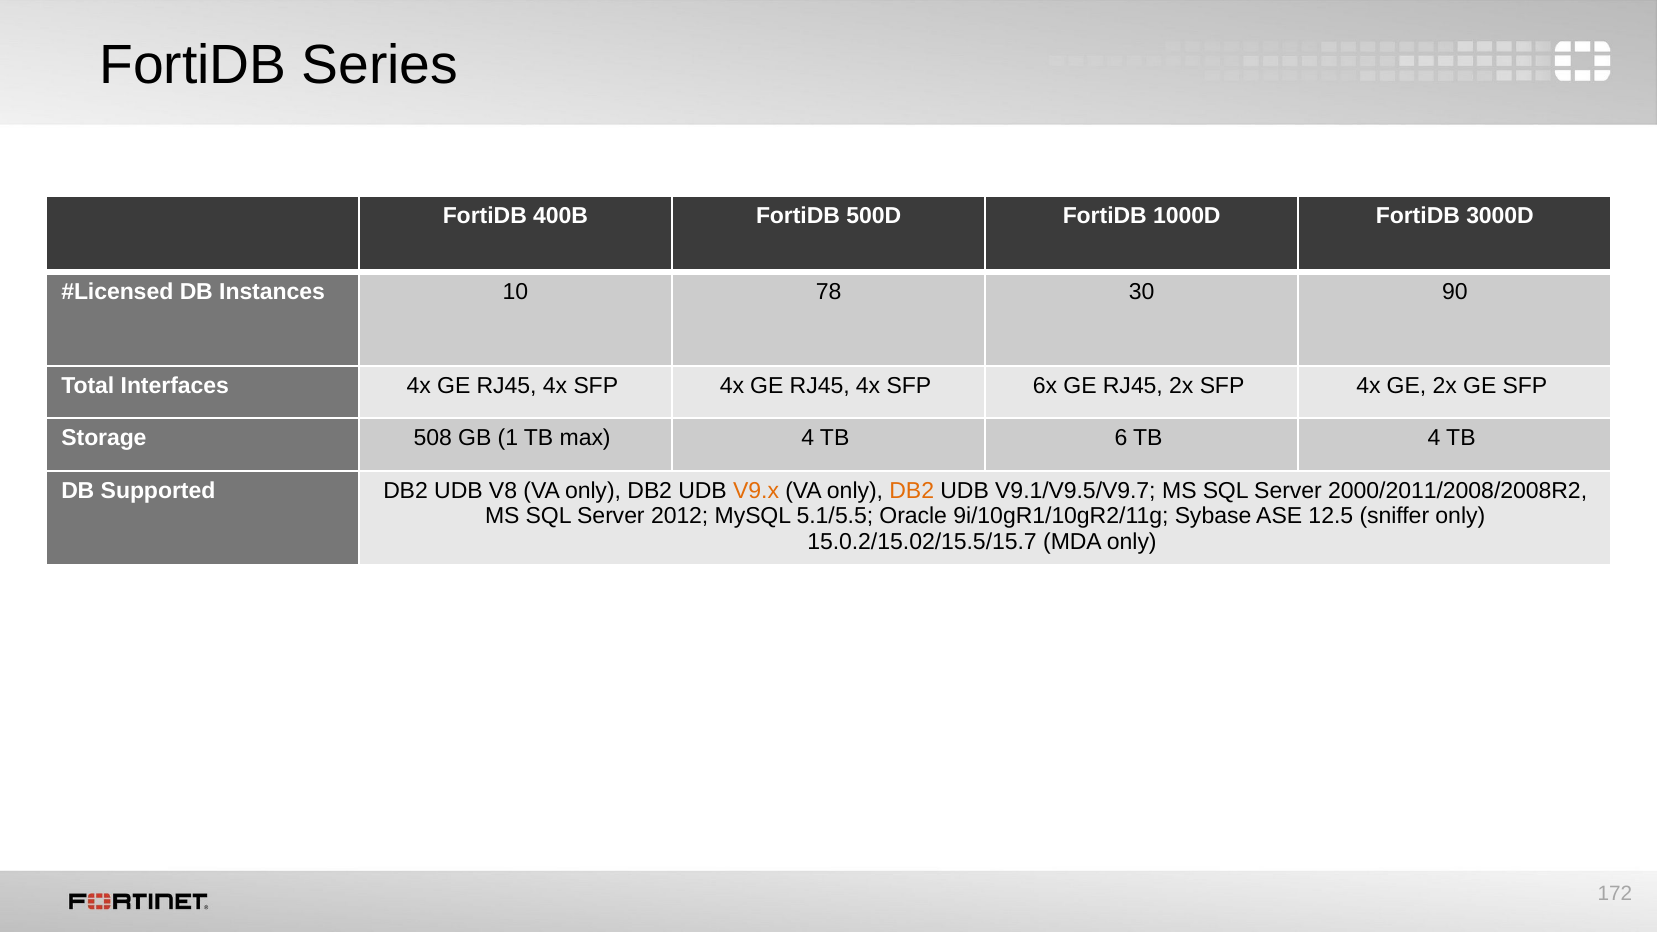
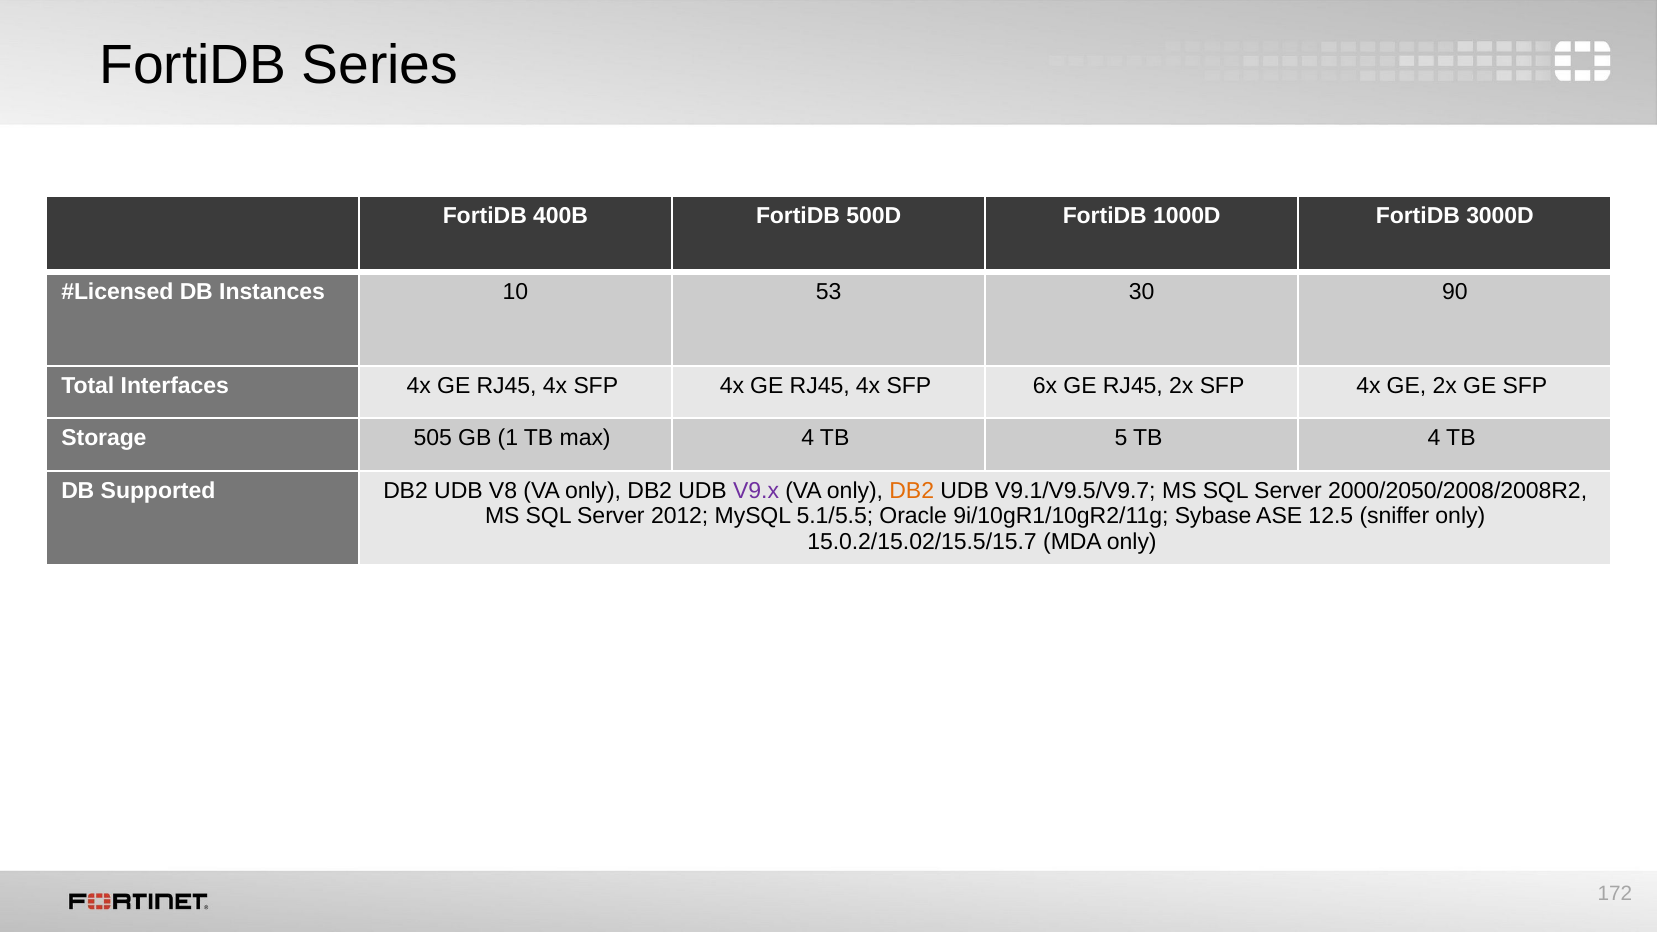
78: 78 -> 53
508: 508 -> 505
6: 6 -> 5
V9.x colour: orange -> purple
2000/2011/2008/2008R2: 2000/2011/2008/2008R2 -> 2000/2050/2008/2008R2
